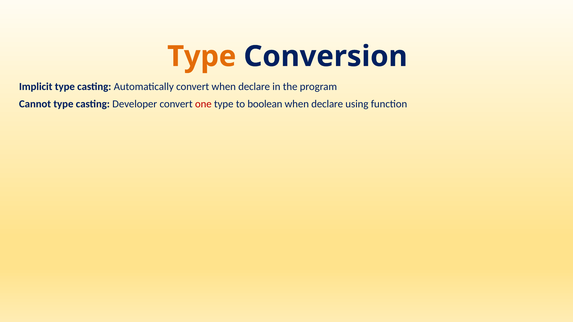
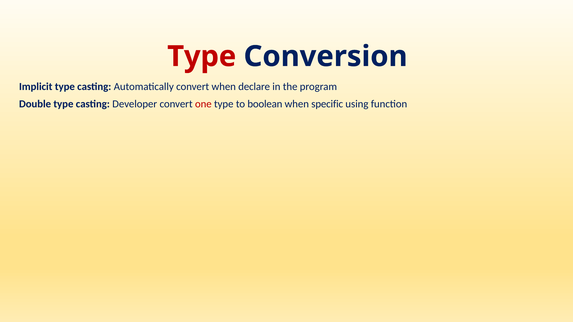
Type at (202, 56) colour: orange -> red
Cannot: Cannot -> Double
declare at (327, 104): declare -> specific
